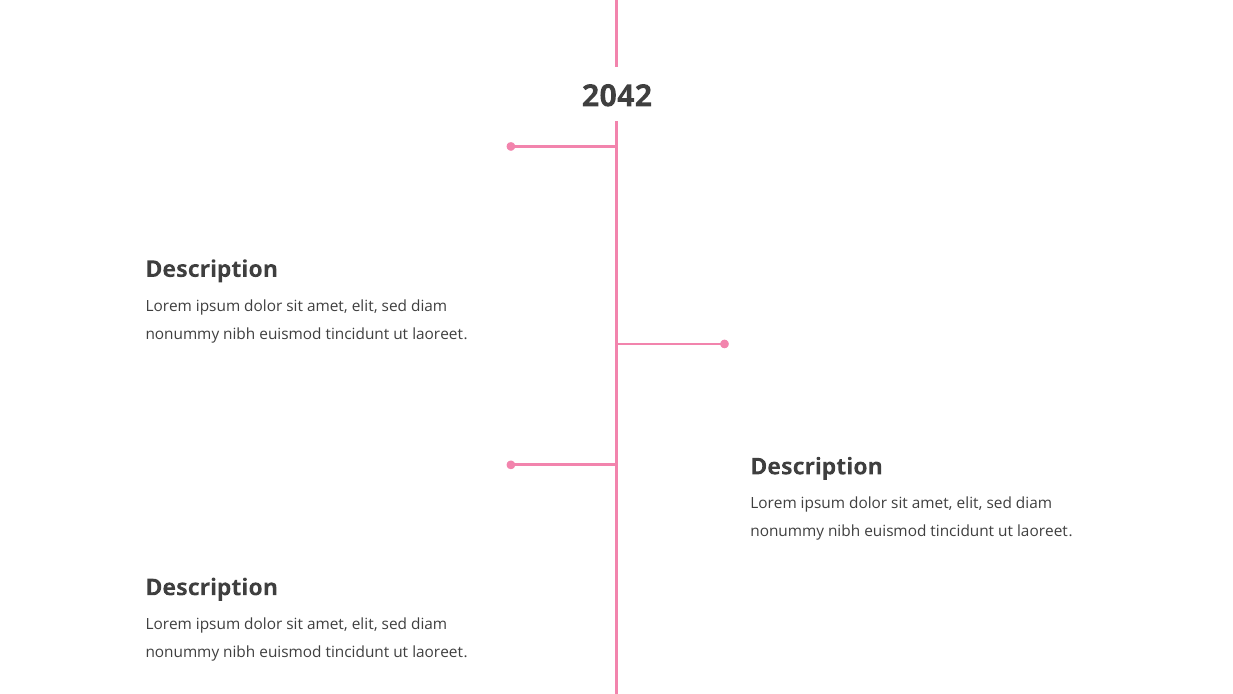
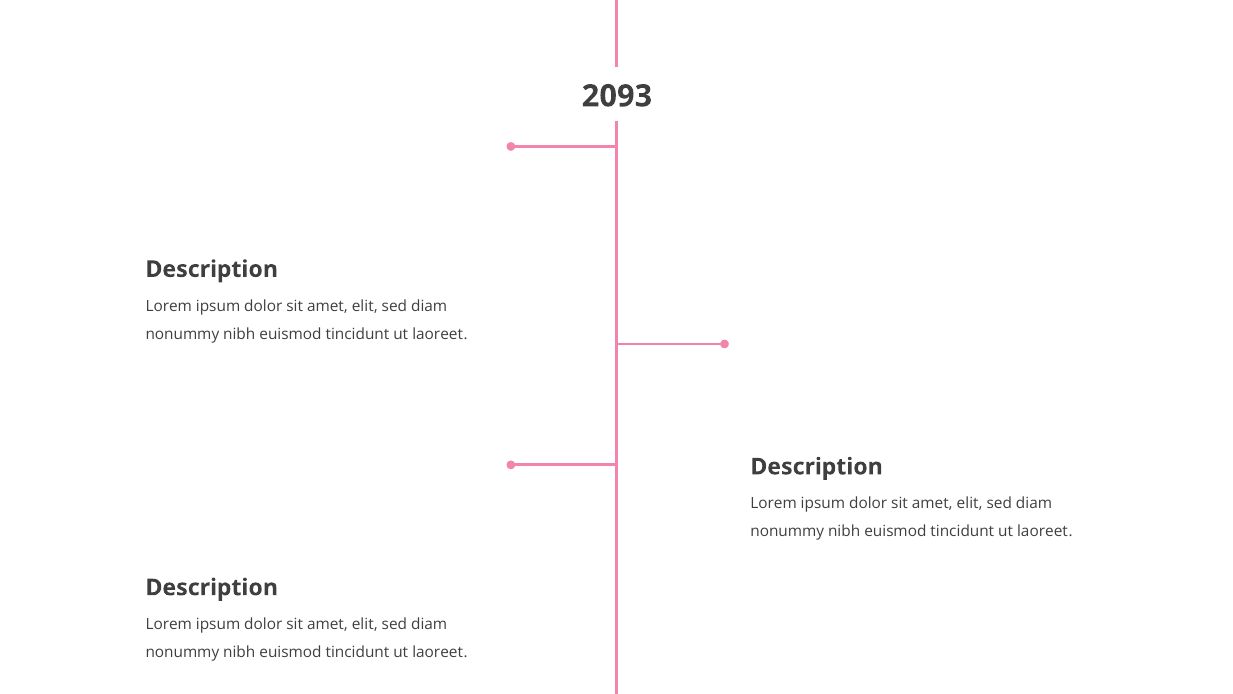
2042: 2042 -> 2093
